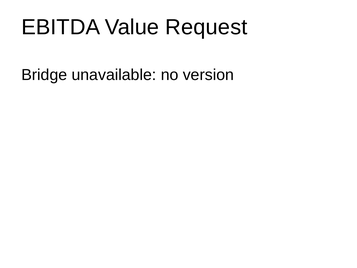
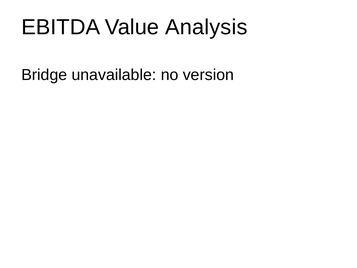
Request: Request -> Analysis
